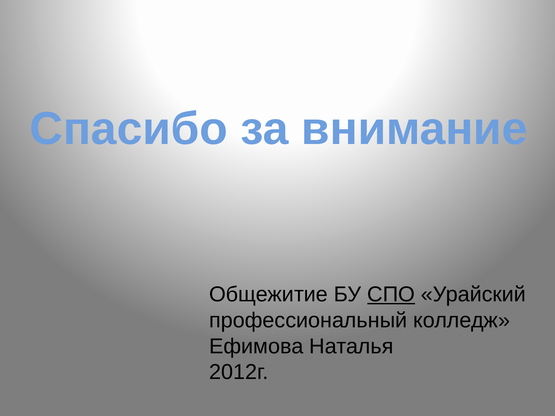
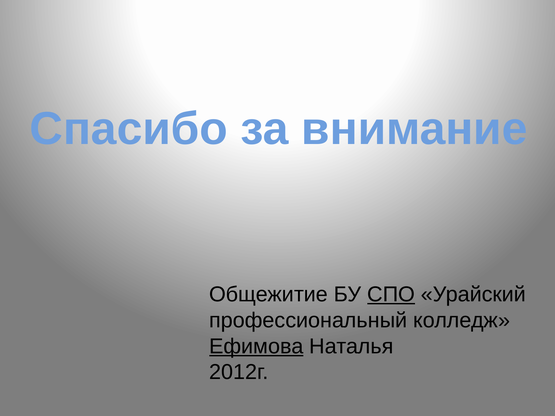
Ефимова underline: none -> present
